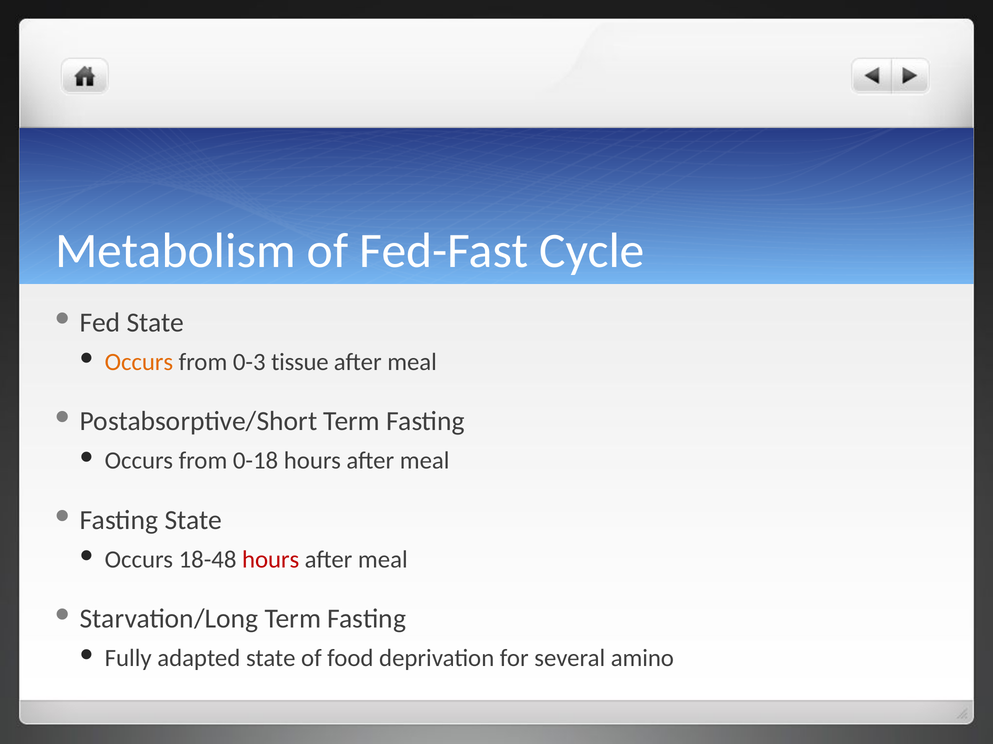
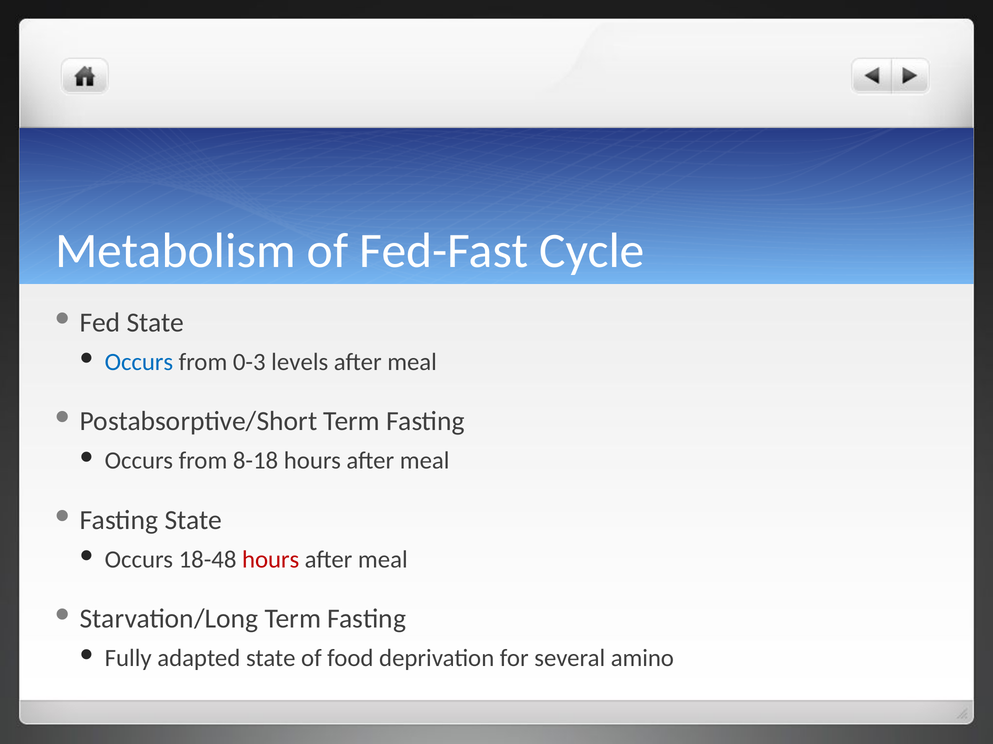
Occurs at (139, 362) colour: orange -> blue
tissue: tissue -> levels
0-18: 0-18 -> 8-18
